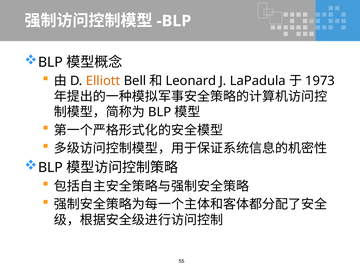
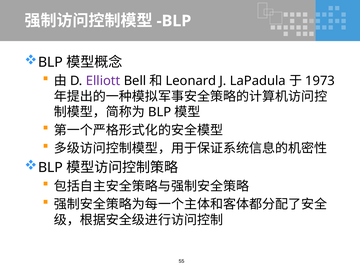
Elliott colour: orange -> purple
